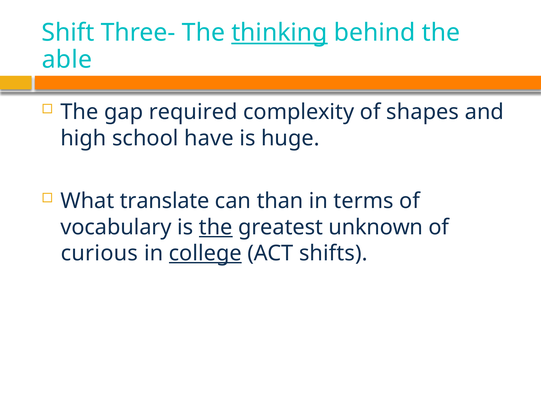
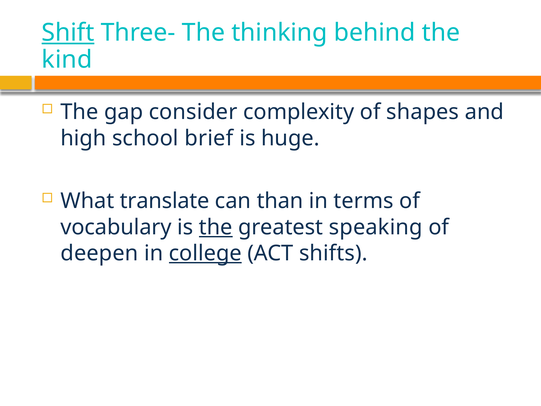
Shift underline: none -> present
thinking underline: present -> none
able: able -> kind
required: required -> consider
have: have -> brief
unknown: unknown -> speaking
curious: curious -> deepen
